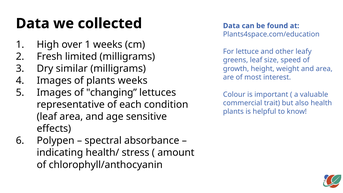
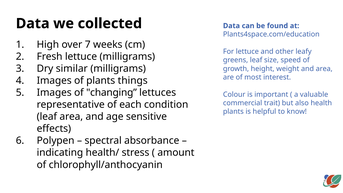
over 1: 1 -> 7
Fresh limited: limited -> lettuce
plants weeks: weeks -> things
